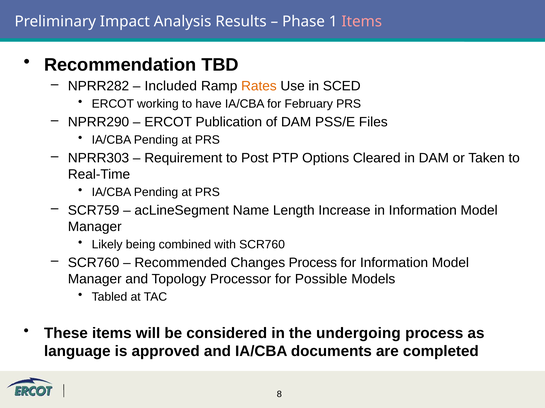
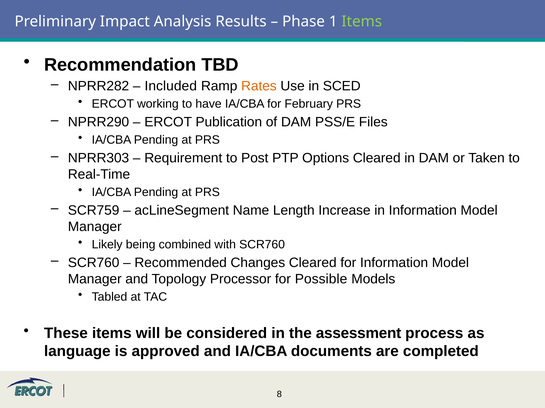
Items at (362, 21) colour: pink -> light green
Changes Process: Process -> Cleared
undergoing: undergoing -> assessment
